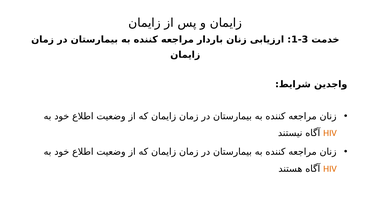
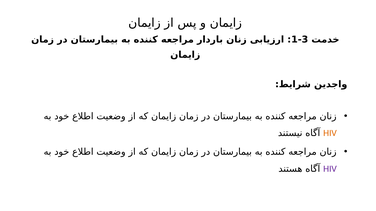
HIV at (330, 169) colour: orange -> purple
